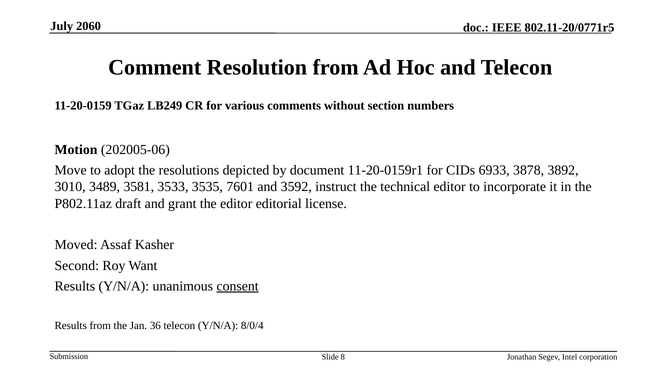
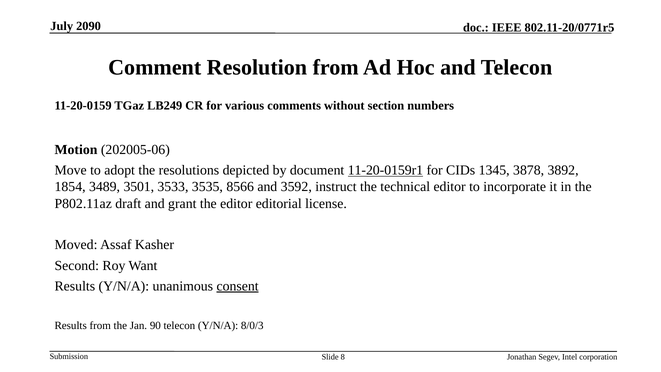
2060: 2060 -> 2090
11-20-0159r1 underline: none -> present
6933: 6933 -> 1345
3010: 3010 -> 1854
3581: 3581 -> 3501
7601: 7601 -> 8566
36: 36 -> 90
8/0/4: 8/0/4 -> 8/0/3
